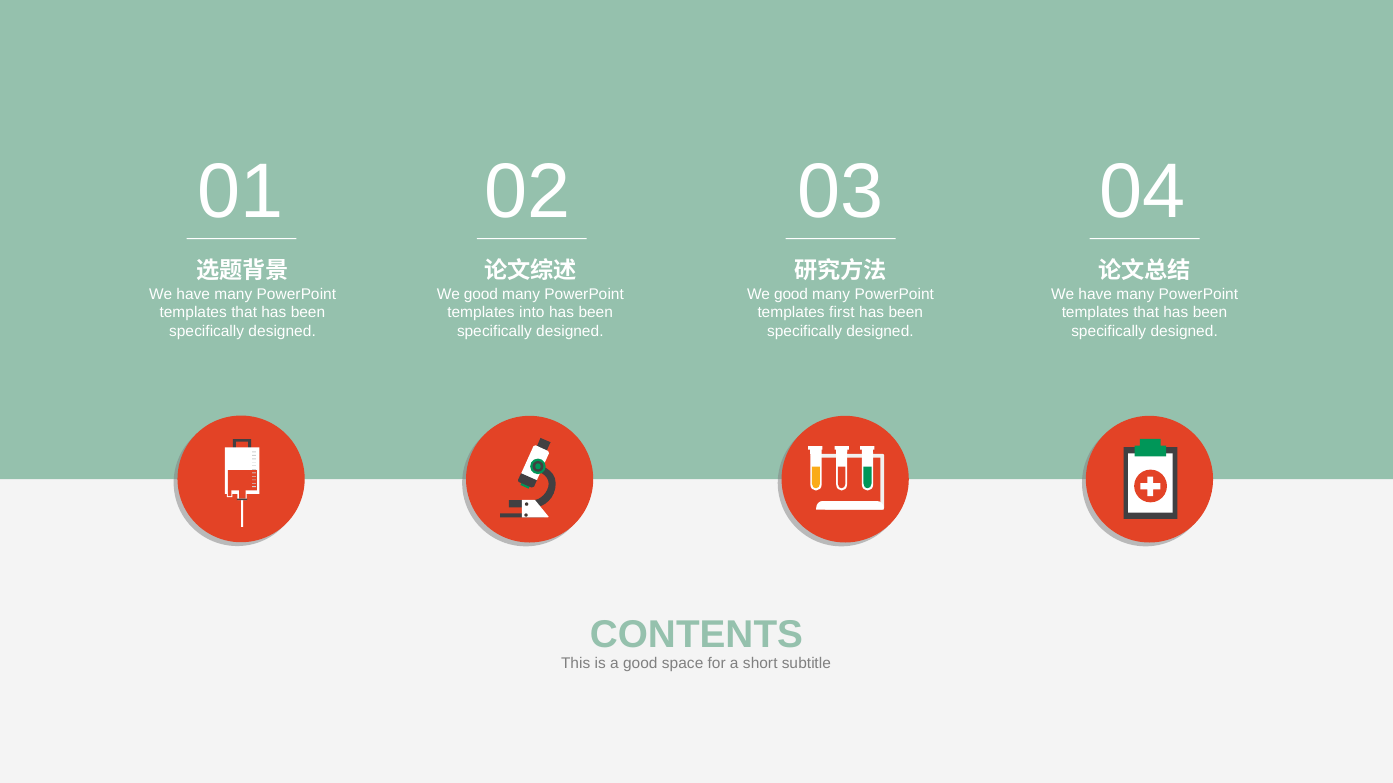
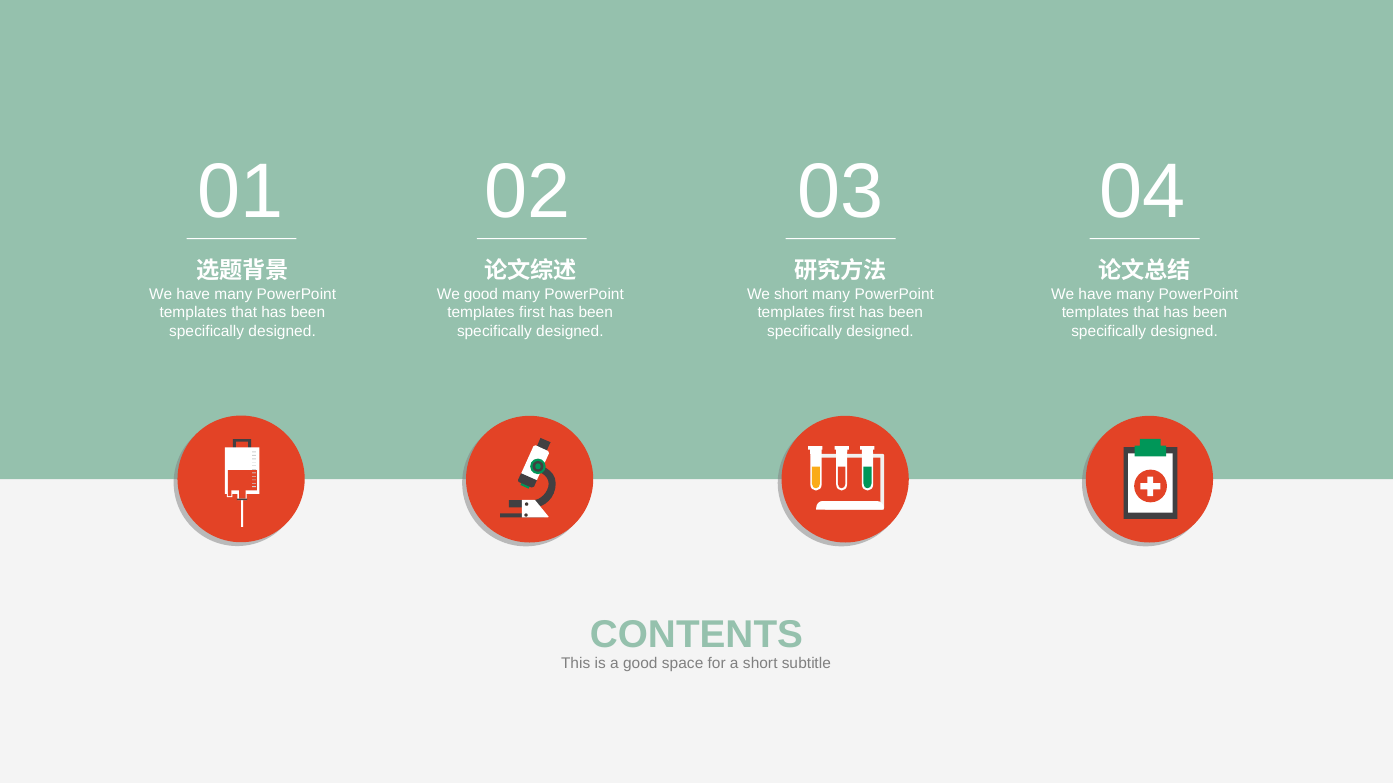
good at (791, 294): good -> short
into at (532, 313): into -> first
